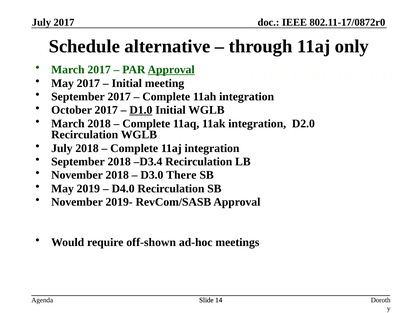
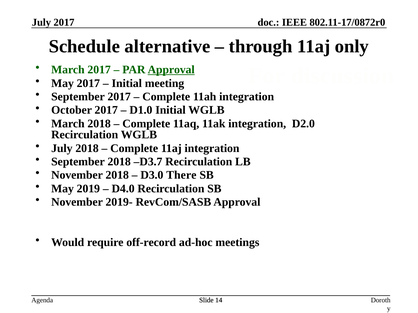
D1.0 underline: present -> none
D3.4: D3.4 -> D3.7
off-shown: off-shown -> off-record
